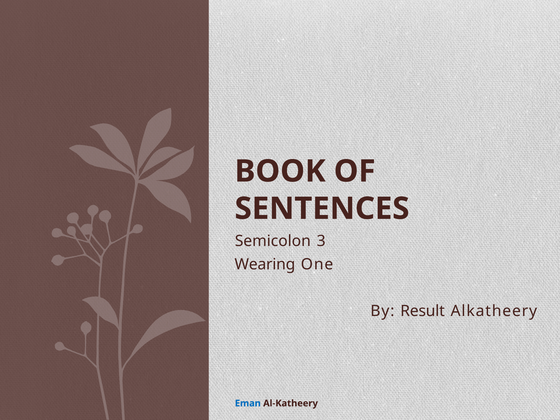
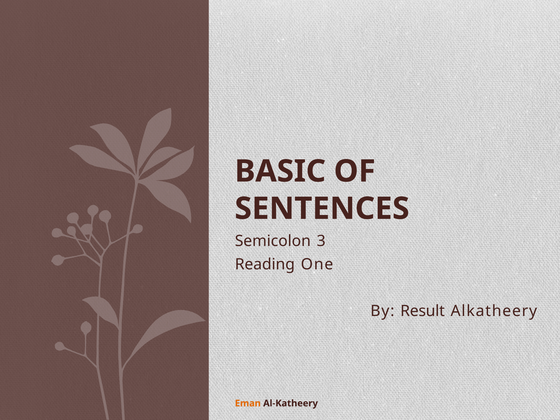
BOOK: BOOK -> BASIC
Wearing: Wearing -> Reading
Eman colour: blue -> orange
